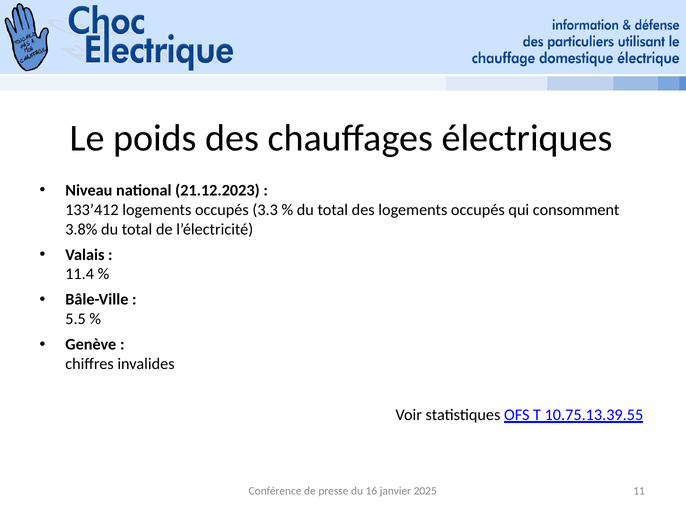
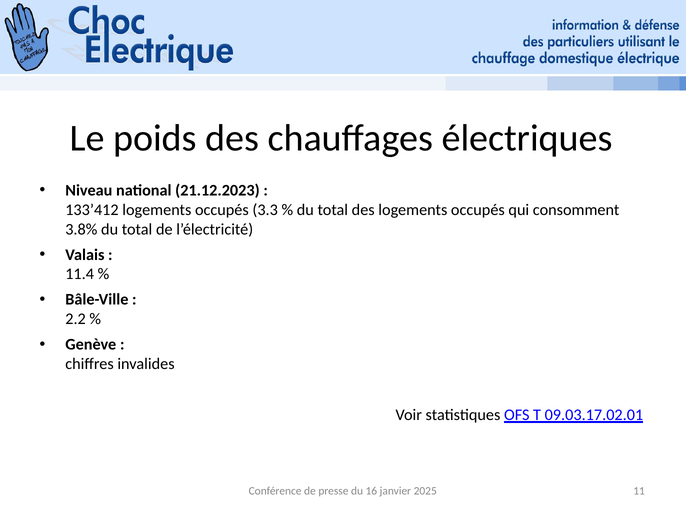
5.5: 5.5 -> 2.2
10.75.13.39.55: 10.75.13.39.55 -> 09.03.17.02.01
